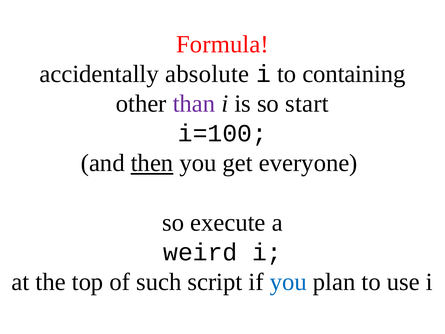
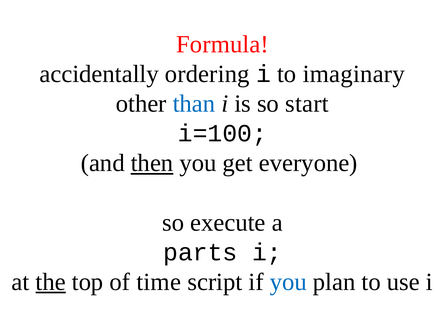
absolute: absolute -> ordering
containing: containing -> imaginary
than colour: purple -> blue
weird: weird -> parts
the underline: none -> present
such: such -> time
